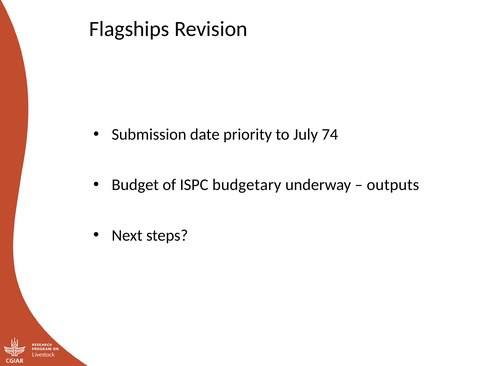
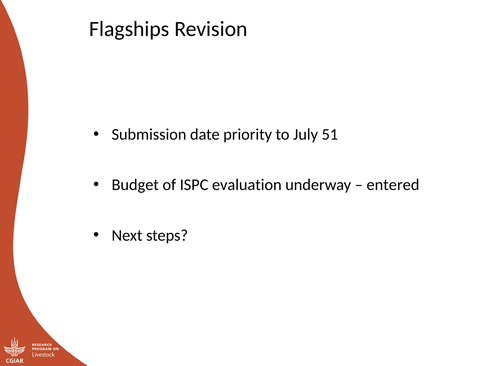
74: 74 -> 51
budgetary: budgetary -> evaluation
outputs: outputs -> entered
